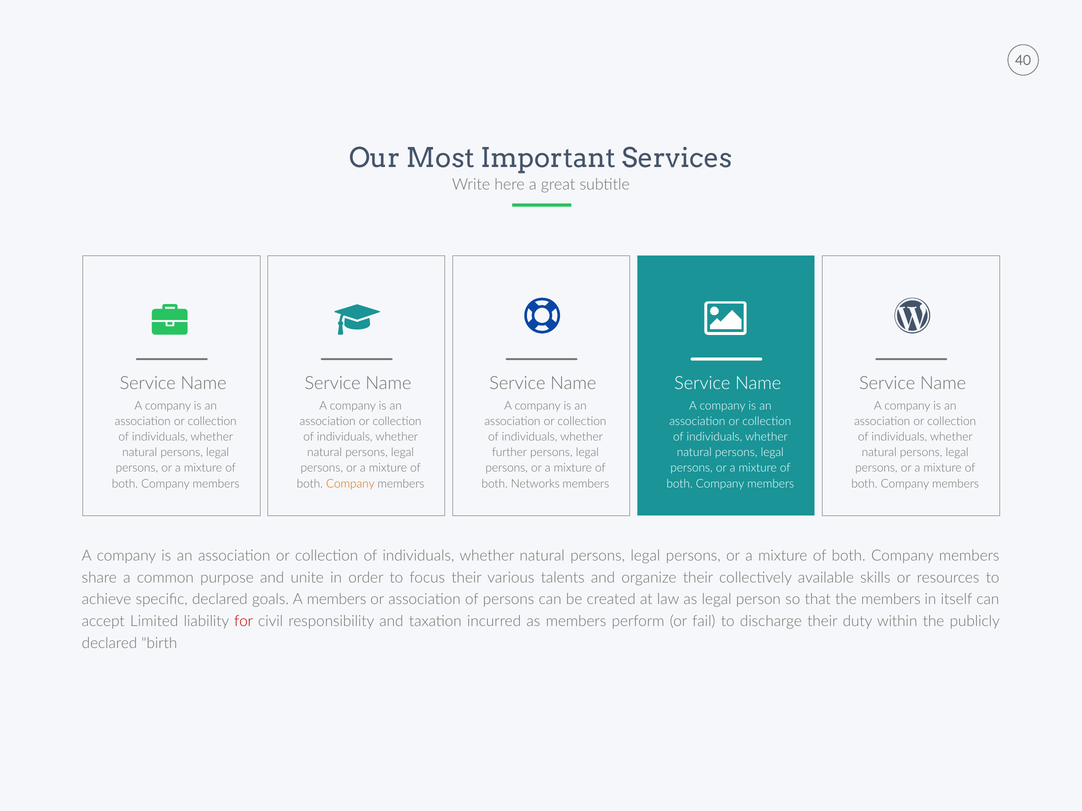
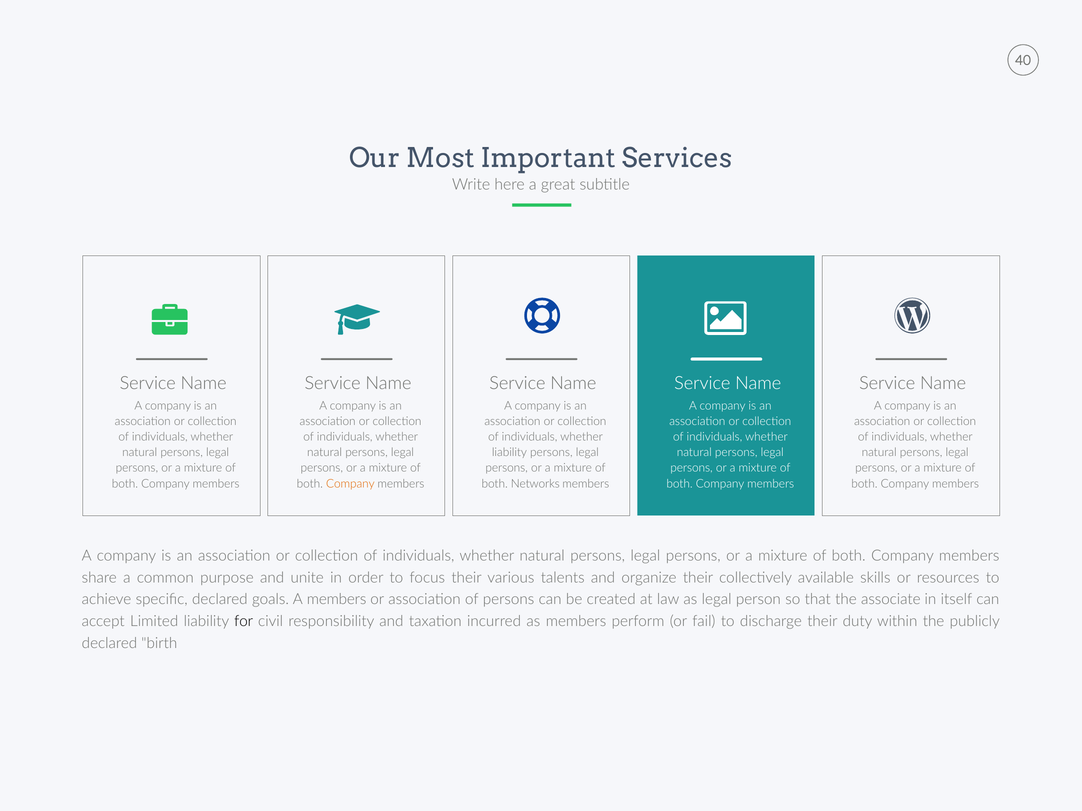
further at (509, 453): further -> liability
the members: members -> associate
for colour: red -> black
